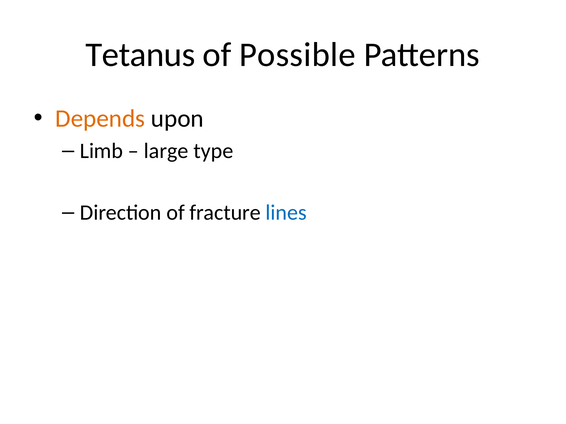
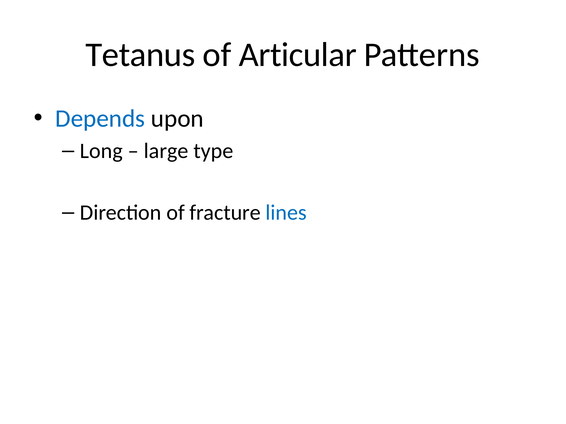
Possible: Possible -> Articular
Depends colour: orange -> blue
Limb: Limb -> Long
